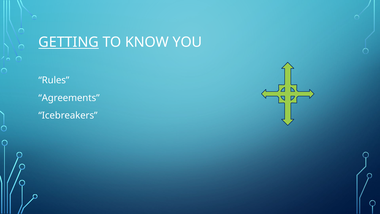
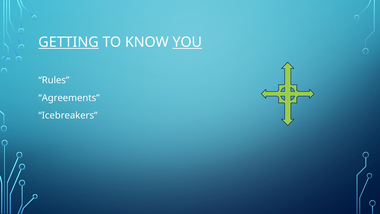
YOU underline: none -> present
